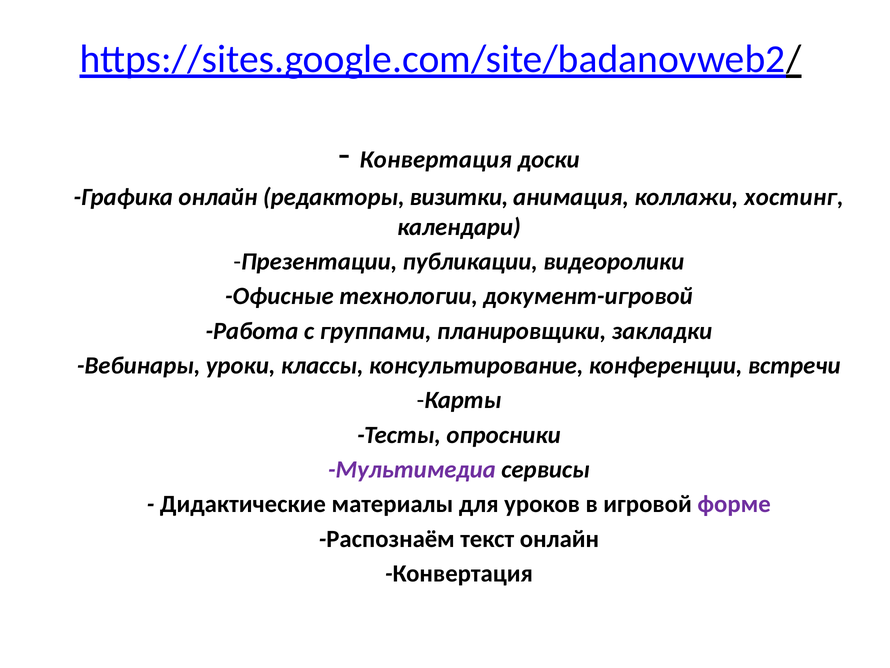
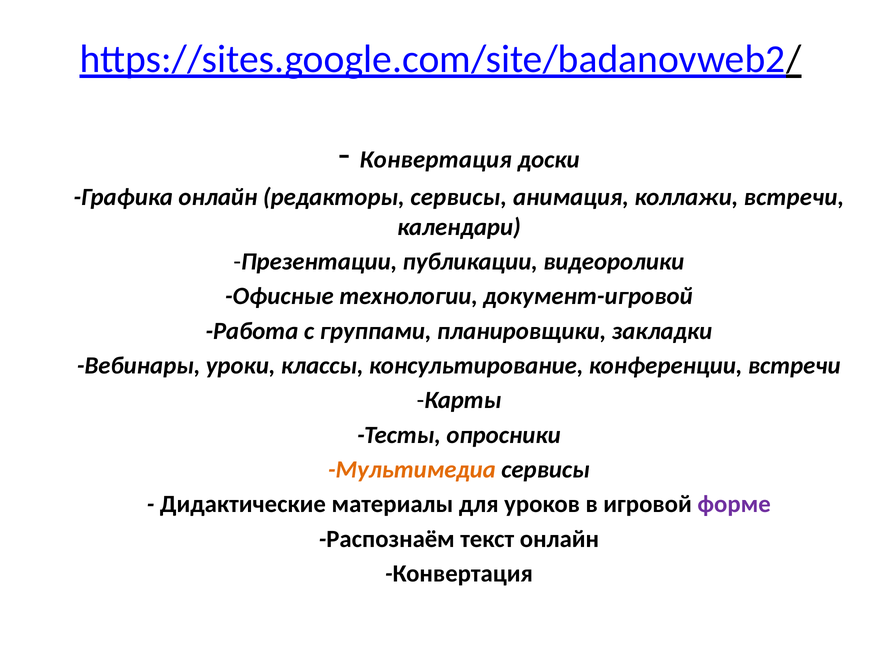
редакторы визитки: визитки -> сервисы
коллажи хостинг: хостинг -> встречи
Мультимедиа colour: purple -> orange
